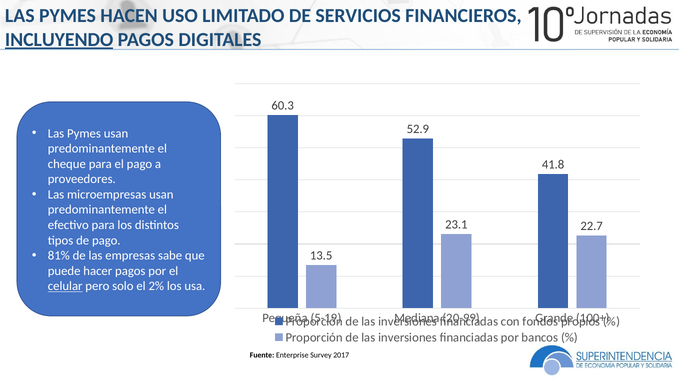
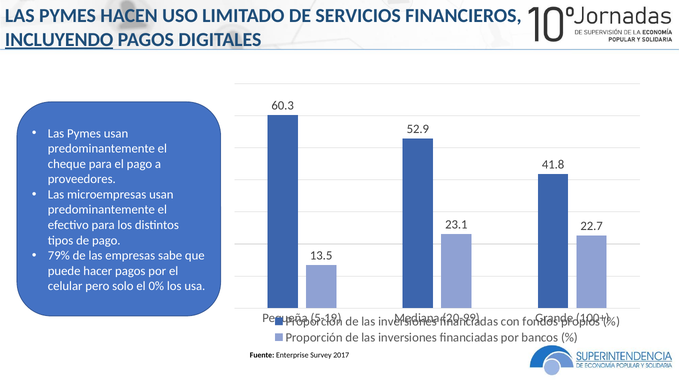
81%: 81% -> 79%
celular underline: present -> none
2%: 2% -> 0%
